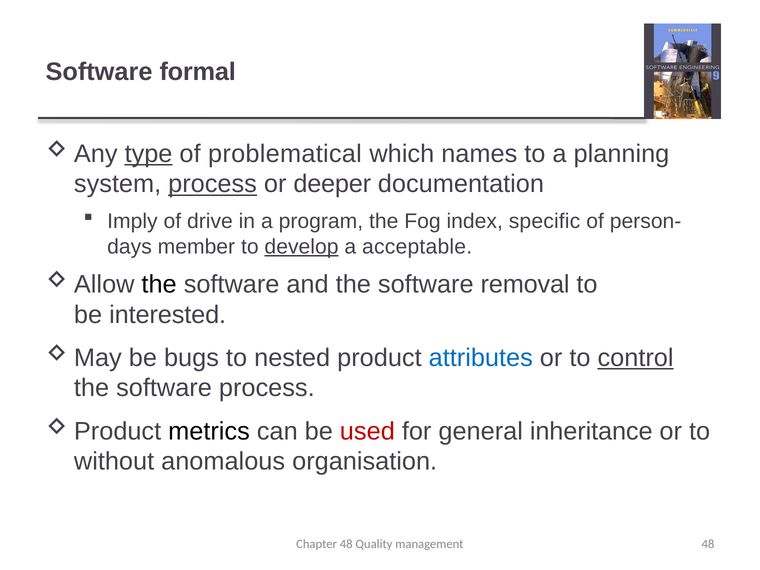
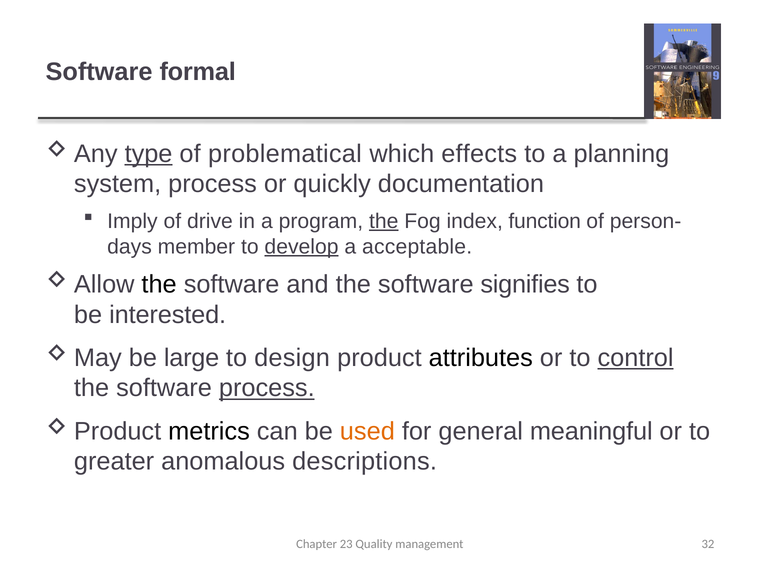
names: names -> effects
process at (213, 184) underline: present -> none
deeper: deeper -> quickly
the at (384, 221) underline: none -> present
specific: specific -> function
removal: removal -> signifies
bugs: bugs -> large
nested: nested -> design
attributes colour: blue -> black
process at (267, 388) underline: none -> present
used colour: red -> orange
inheritance: inheritance -> meaningful
without: without -> greater
organisation: organisation -> descriptions
Chapter 48: 48 -> 23
management 48: 48 -> 32
